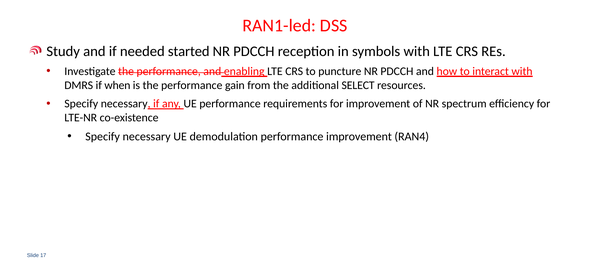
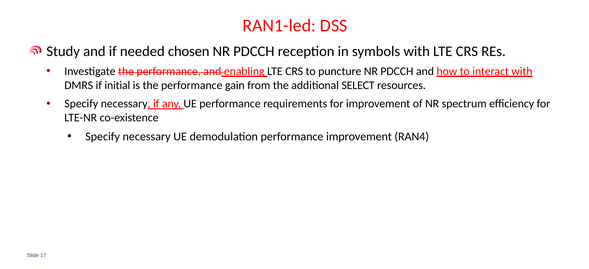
started: started -> chosen
when: when -> initial
